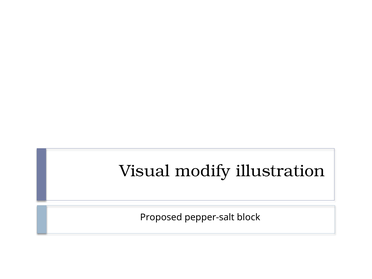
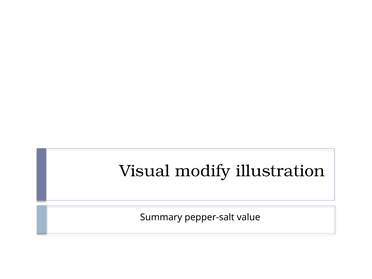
Proposed: Proposed -> Summary
block: block -> value
